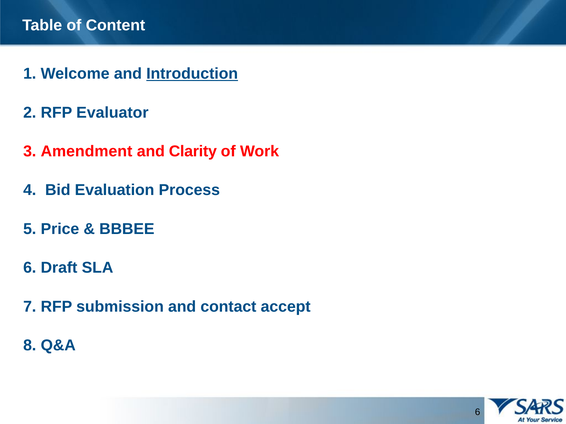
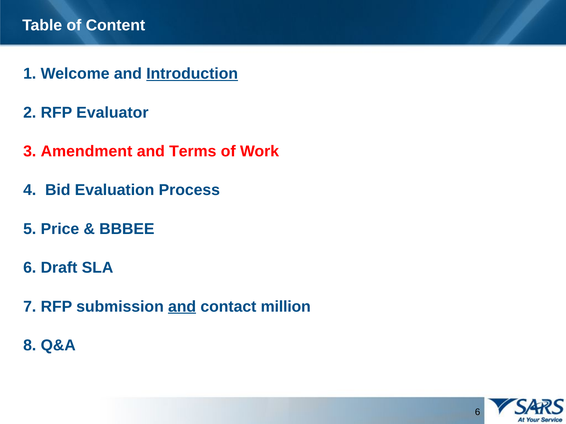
Clarity: Clarity -> Terms
and at (182, 307) underline: none -> present
accept: accept -> million
